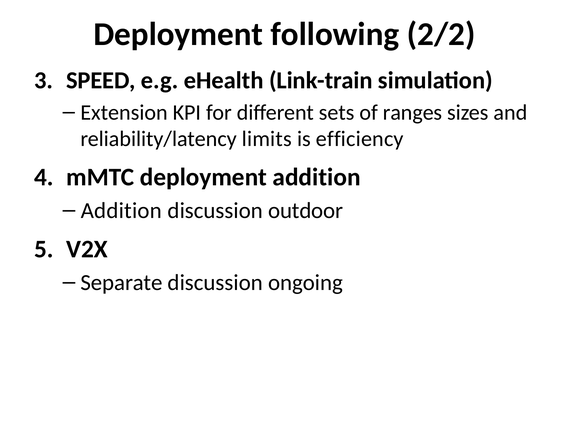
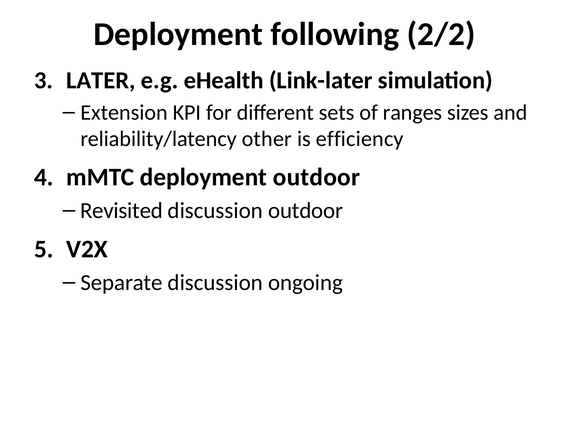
SPEED: SPEED -> LATER
Link-train: Link-train -> Link-later
limits: limits -> other
deployment addition: addition -> outdoor
Addition at (121, 210): Addition -> Revisited
